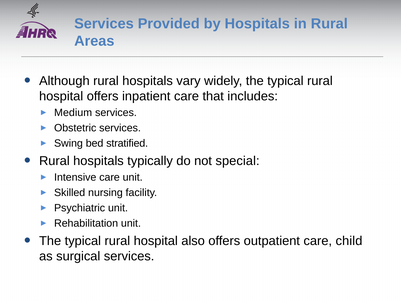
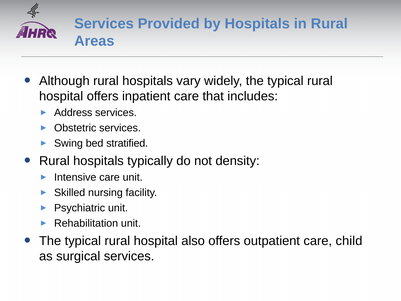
Medium: Medium -> Address
special: special -> density
